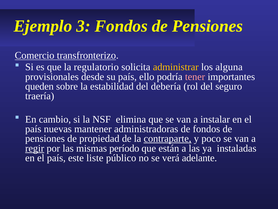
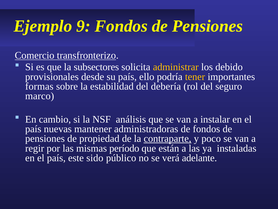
3: 3 -> 9
regulatorio: regulatorio -> subsectores
alguna: alguna -> debido
tener colour: pink -> yellow
queden: queden -> formas
traería: traería -> marco
elimina: elimina -> análisis
regir underline: present -> none
liste: liste -> sido
